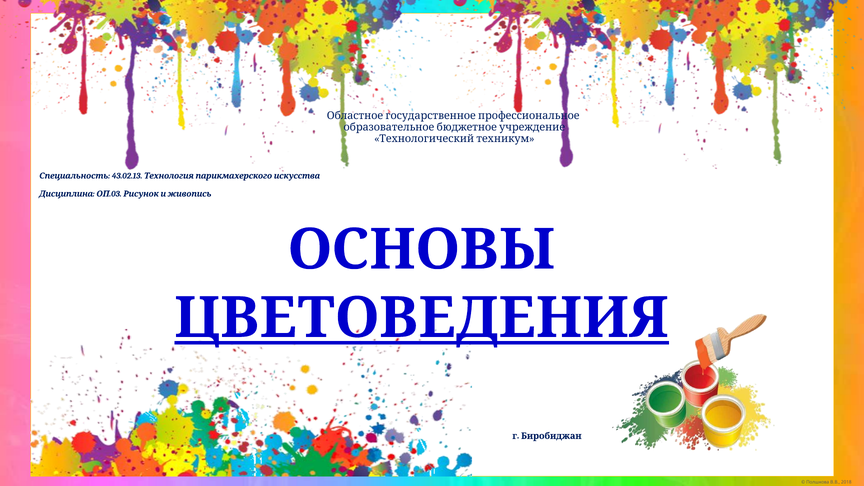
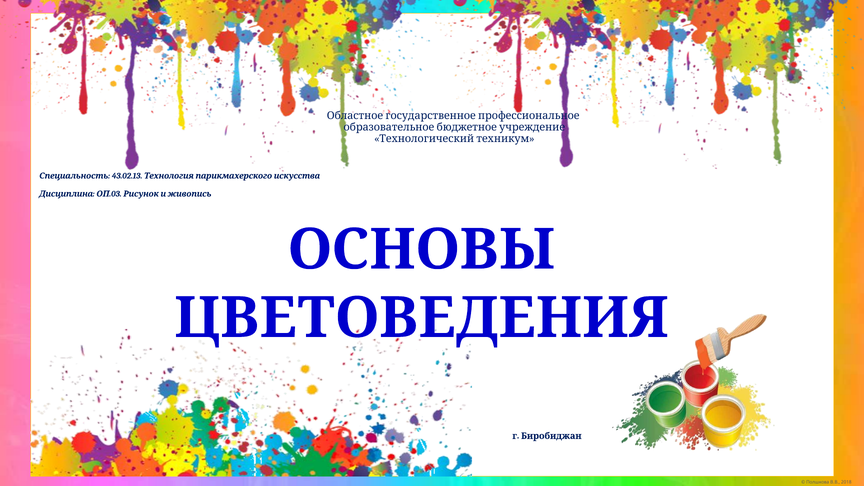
ЦВЕТОВЕДЕНИЯ underline: present -> none
